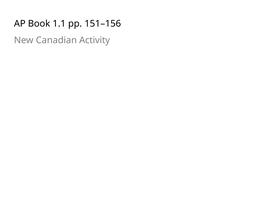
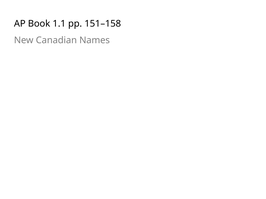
151–156: 151–156 -> 151–158
Activity: Activity -> Names
